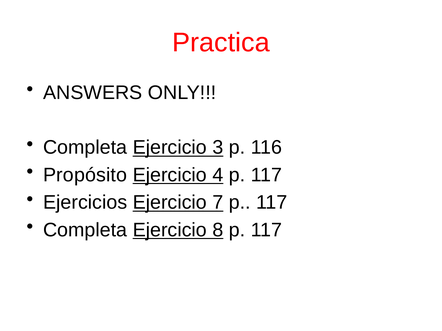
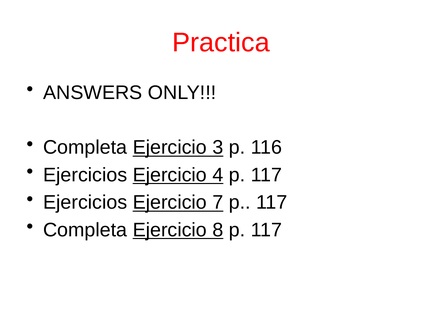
Propósito at (85, 175): Propósito -> Ejercicios
